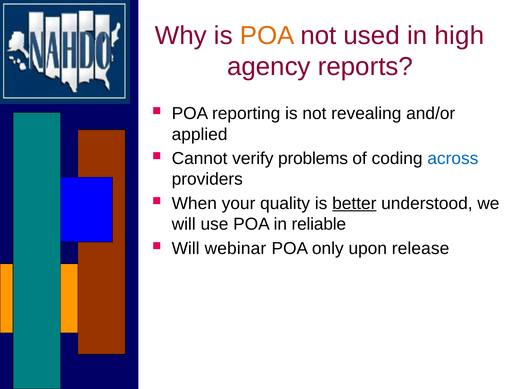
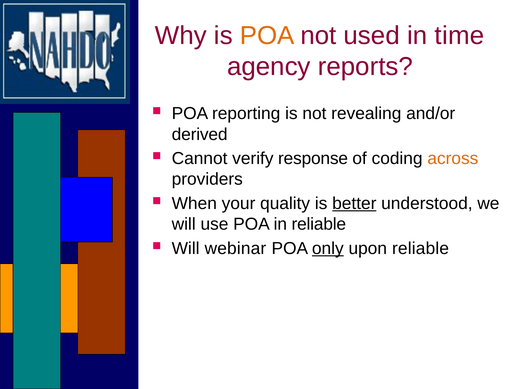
high: high -> time
applied: applied -> derived
problems: problems -> response
across colour: blue -> orange
only underline: none -> present
upon release: release -> reliable
